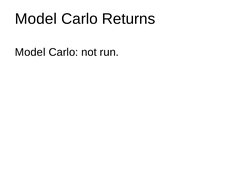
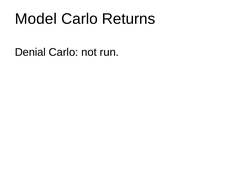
Model at (30, 52): Model -> Denial
